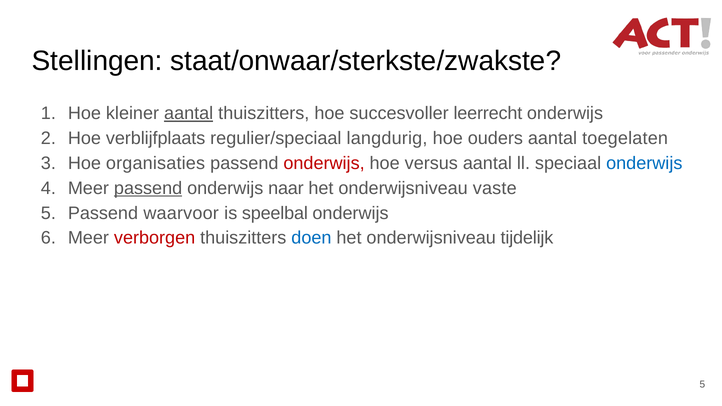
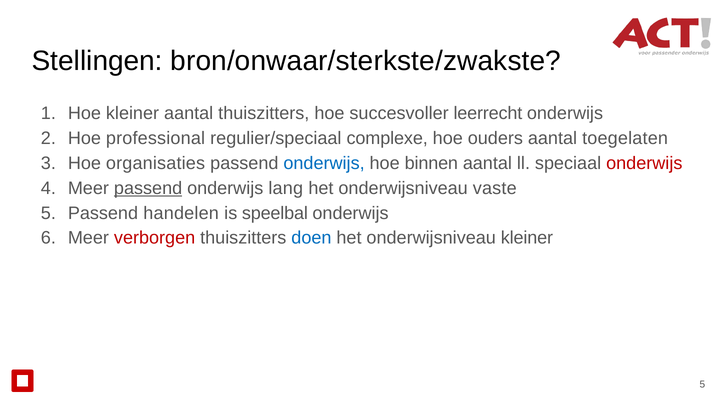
staat/onwaar/sterkste/zwakste: staat/onwaar/sterkste/zwakste -> bron/onwaar/sterkste/zwakste
aantal at (189, 114) underline: present -> none
verblijfplaats: verblijfplaats -> professional
langdurig: langdurig -> complexe
onderwijs at (324, 163) colour: red -> blue
versus: versus -> binnen
onderwijs at (644, 163) colour: blue -> red
naar: naar -> lang
waarvoor: waarvoor -> handelen
onderwijsniveau tijdelijk: tijdelijk -> kleiner
